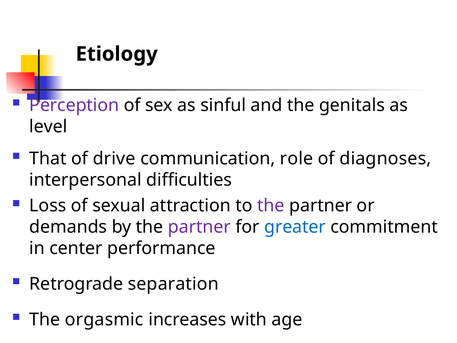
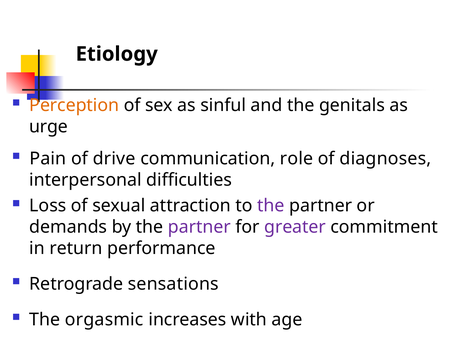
Perception colour: purple -> orange
level: level -> urge
That: That -> Pain
greater colour: blue -> purple
center: center -> return
separation: separation -> sensations
